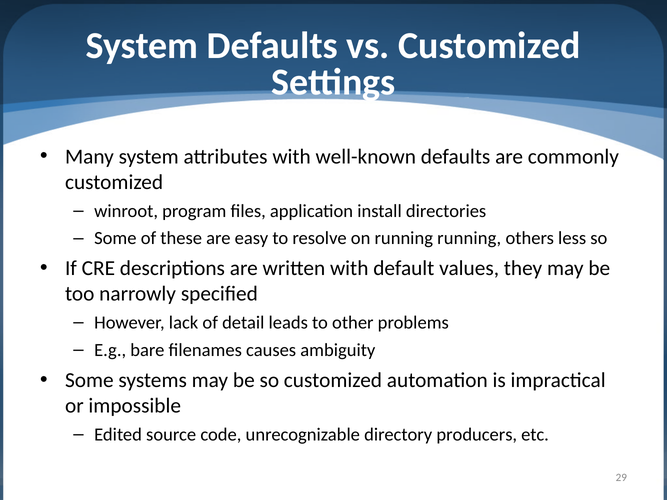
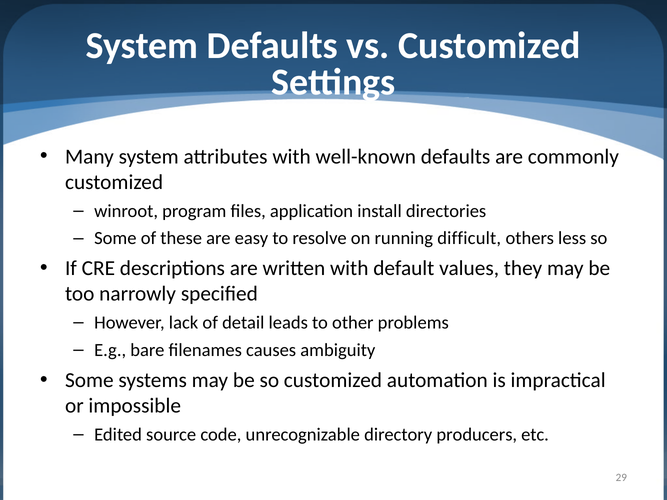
running running: running -> difficult
